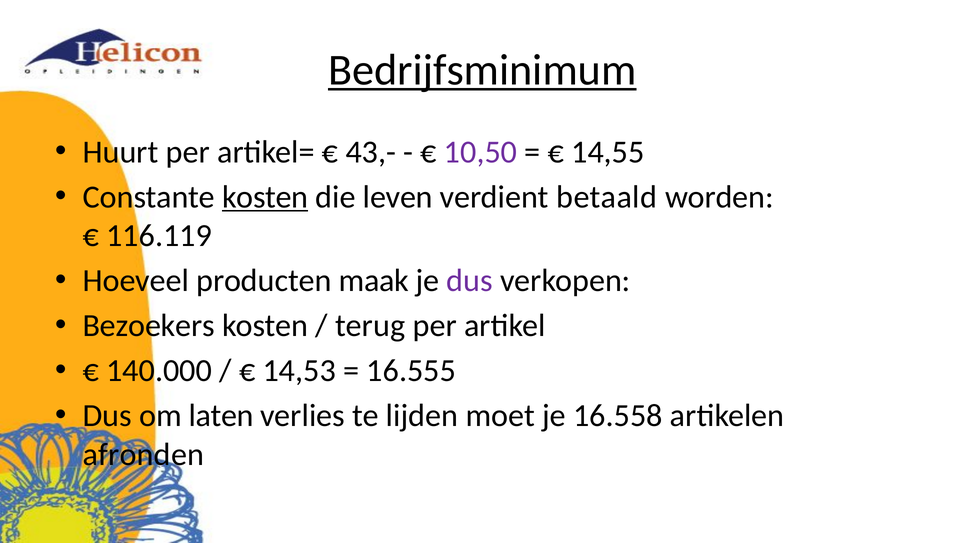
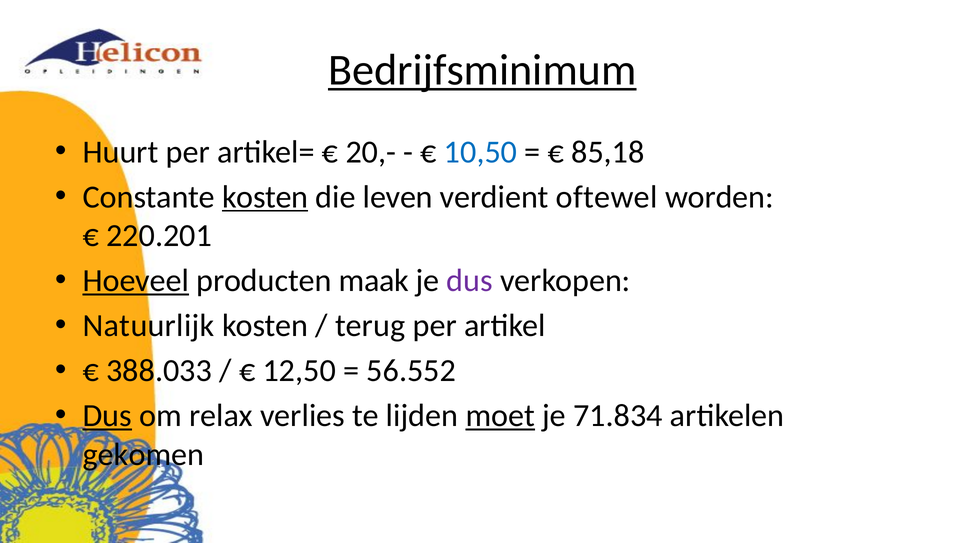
43,-: 43,- -> 20,-
10,50 colour: purple -> blue
14,55: 14,55 -> 85,18
betaald: betaald -> oftewel
116.119: 116.119 -> 220.201
Hoeveel underline: none -> present
Bezoekers: Bezoekers -> Natuurlijk
140.000: 140.000 -> 388.033
14,53: 14,53 -> 12,50
16.555: 16.555 -> 56.552
Dus at (107, 416) underline: none -> present
laten: laten -> relax
moet underline: none -> present
16.558: 16.558 -> 71.834
afronden: afronden -> gekomen
